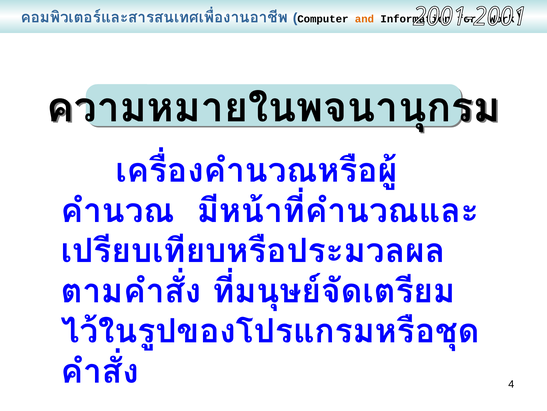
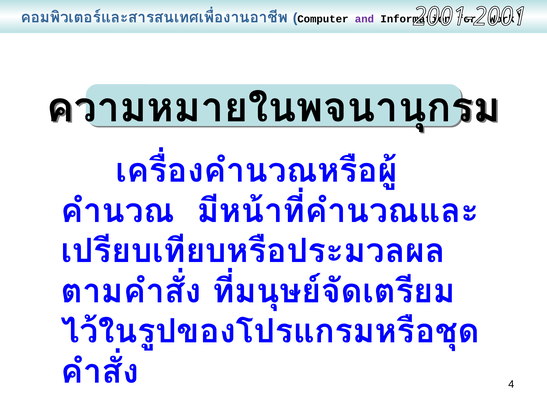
and colour: orange -> purple
